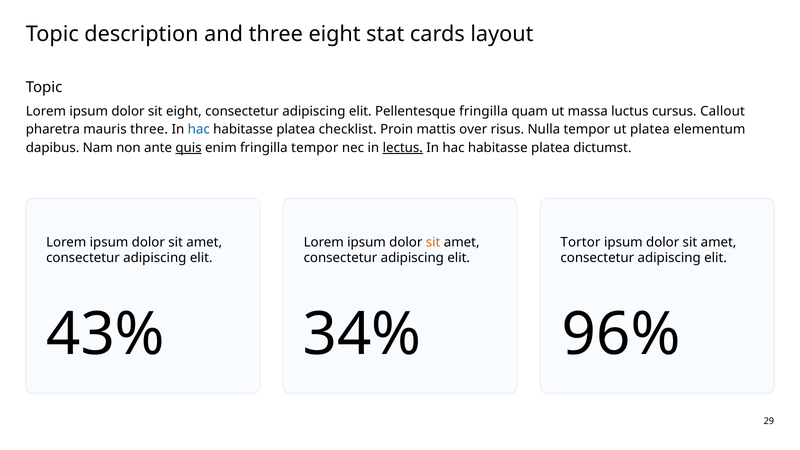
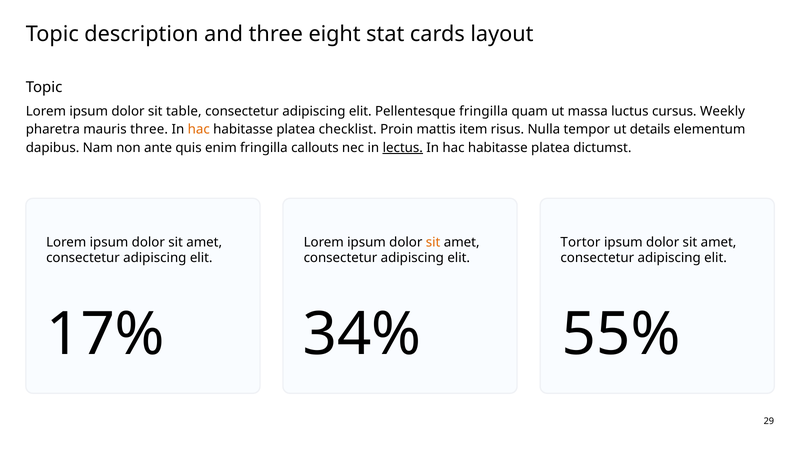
sit eight: eight -> table
Callout: Callout -> Weekly
hac at (199, 130) colour: blue -> orange
over: over -> item
ut platea: platea -> details
quis underline: present -> none
fringilla tempor: tempor -> callouts
43%: 43% -> 17%
96%: 96% -> 55%
